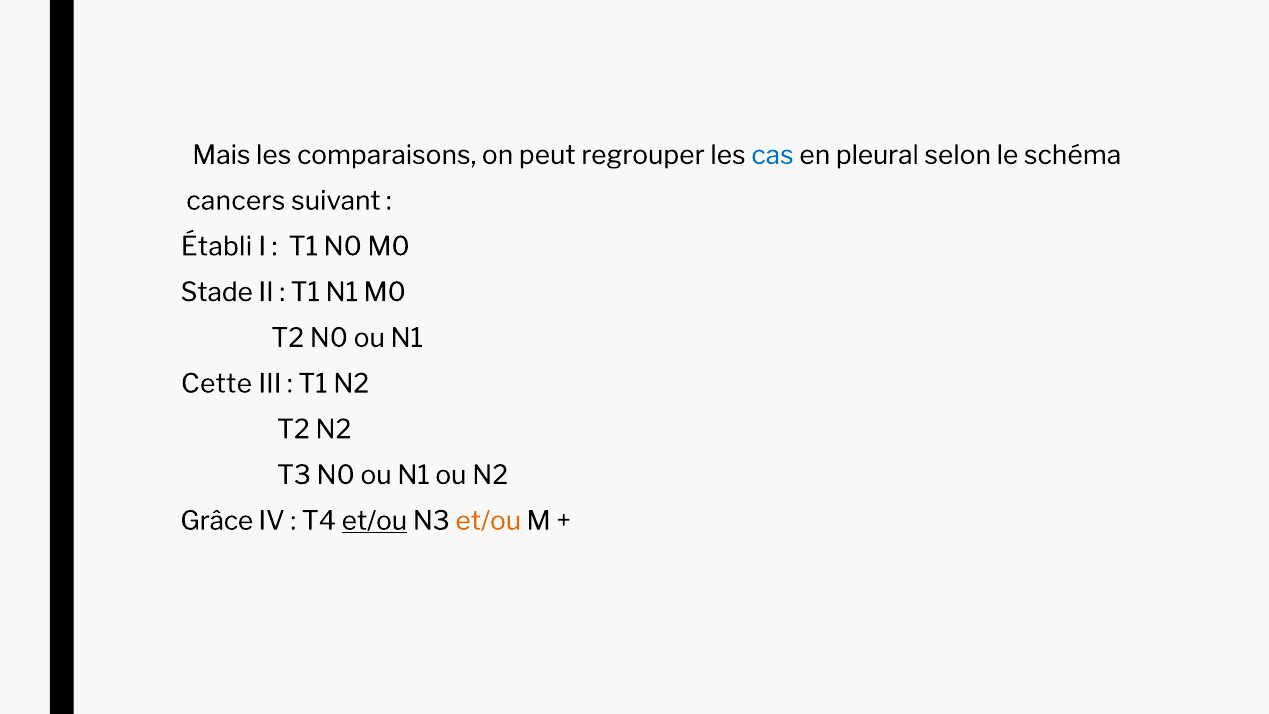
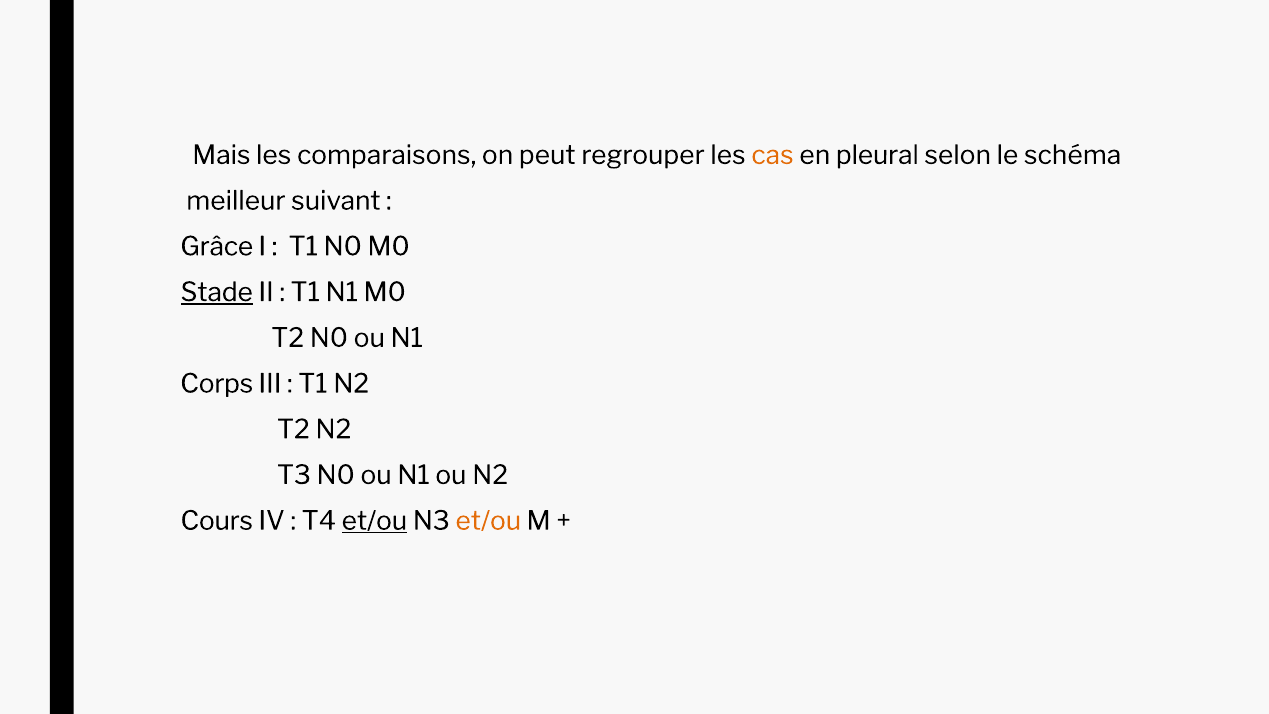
cas colour: blue -> orange
cancers: cancers -> meilleur
Établi: Établi -> Grâce
Stade underline: none -> present
Cette: Cette -> Corps
Grâce: Grâce -> Cours
